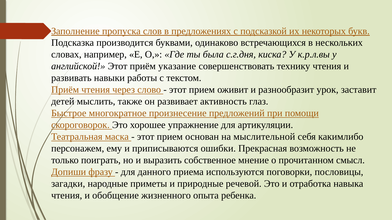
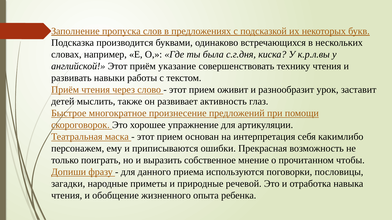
мыслительной: мыслительной -> интерпретация
смысл: смысл -> чтобы
